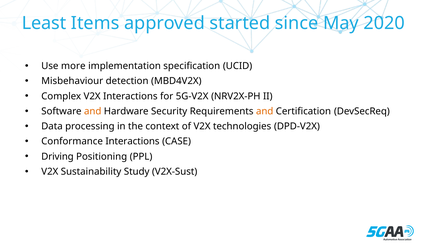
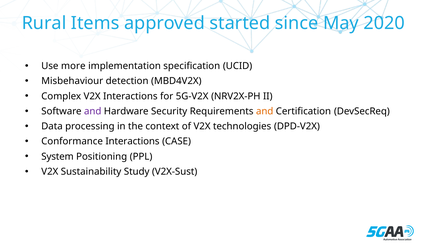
Least: Least -> Rural
and at (93, 111) colour: orange -> purple
Driving: Driving -> System
